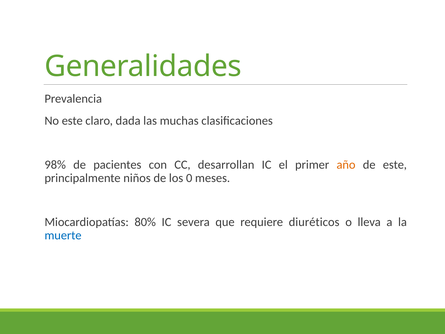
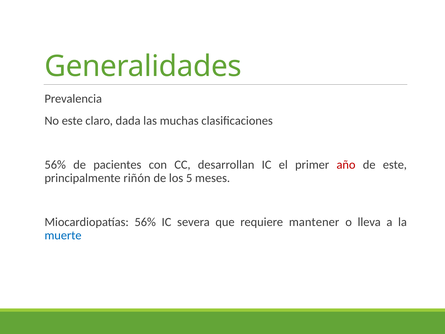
98% at (55, 165): 98% -> 56%
año colour: orange -> red
niños: niños -> riñón
0: 0 -> 5
Miocardiopatías 80%: 80% -> 56%
diuréticos: diuréticos -> mantener
